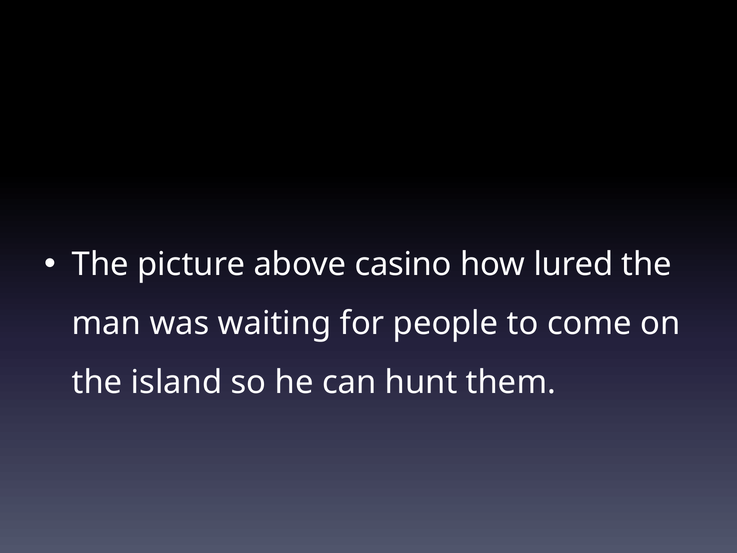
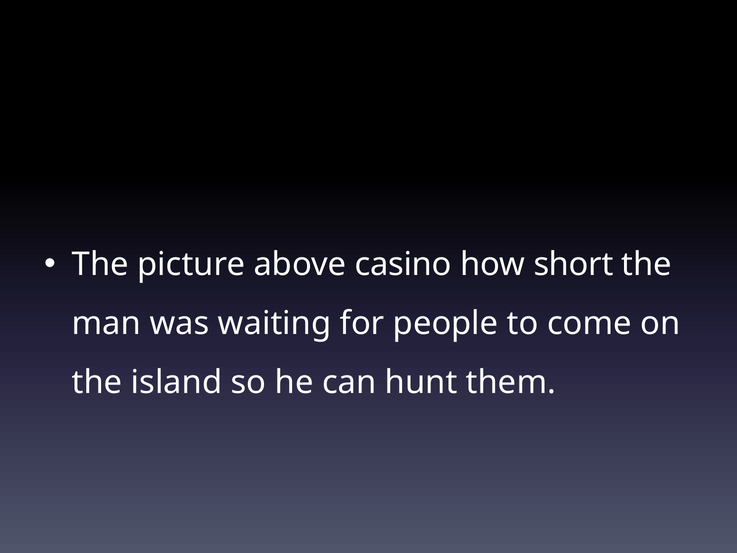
lured: lured -> short
